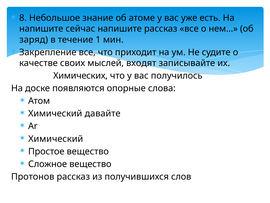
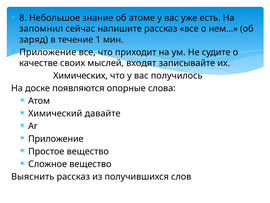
напишите at (41, 29): напишите -> запомнил
Закрепление at (48, 52): Закрепление -> Приложение
Химический at (56, 139): Химический -> Приложение
Протонов: Протонов -> Выяснить
